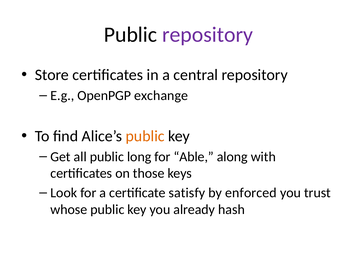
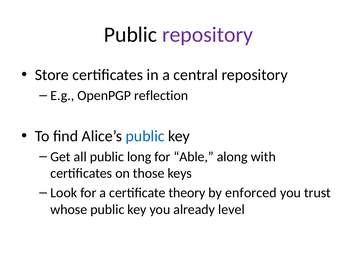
exchange: exchange -> reflection
public at (145, 136) colour: orange -> blue
satisfy: satisfy -> theory
hash: hash -> level
